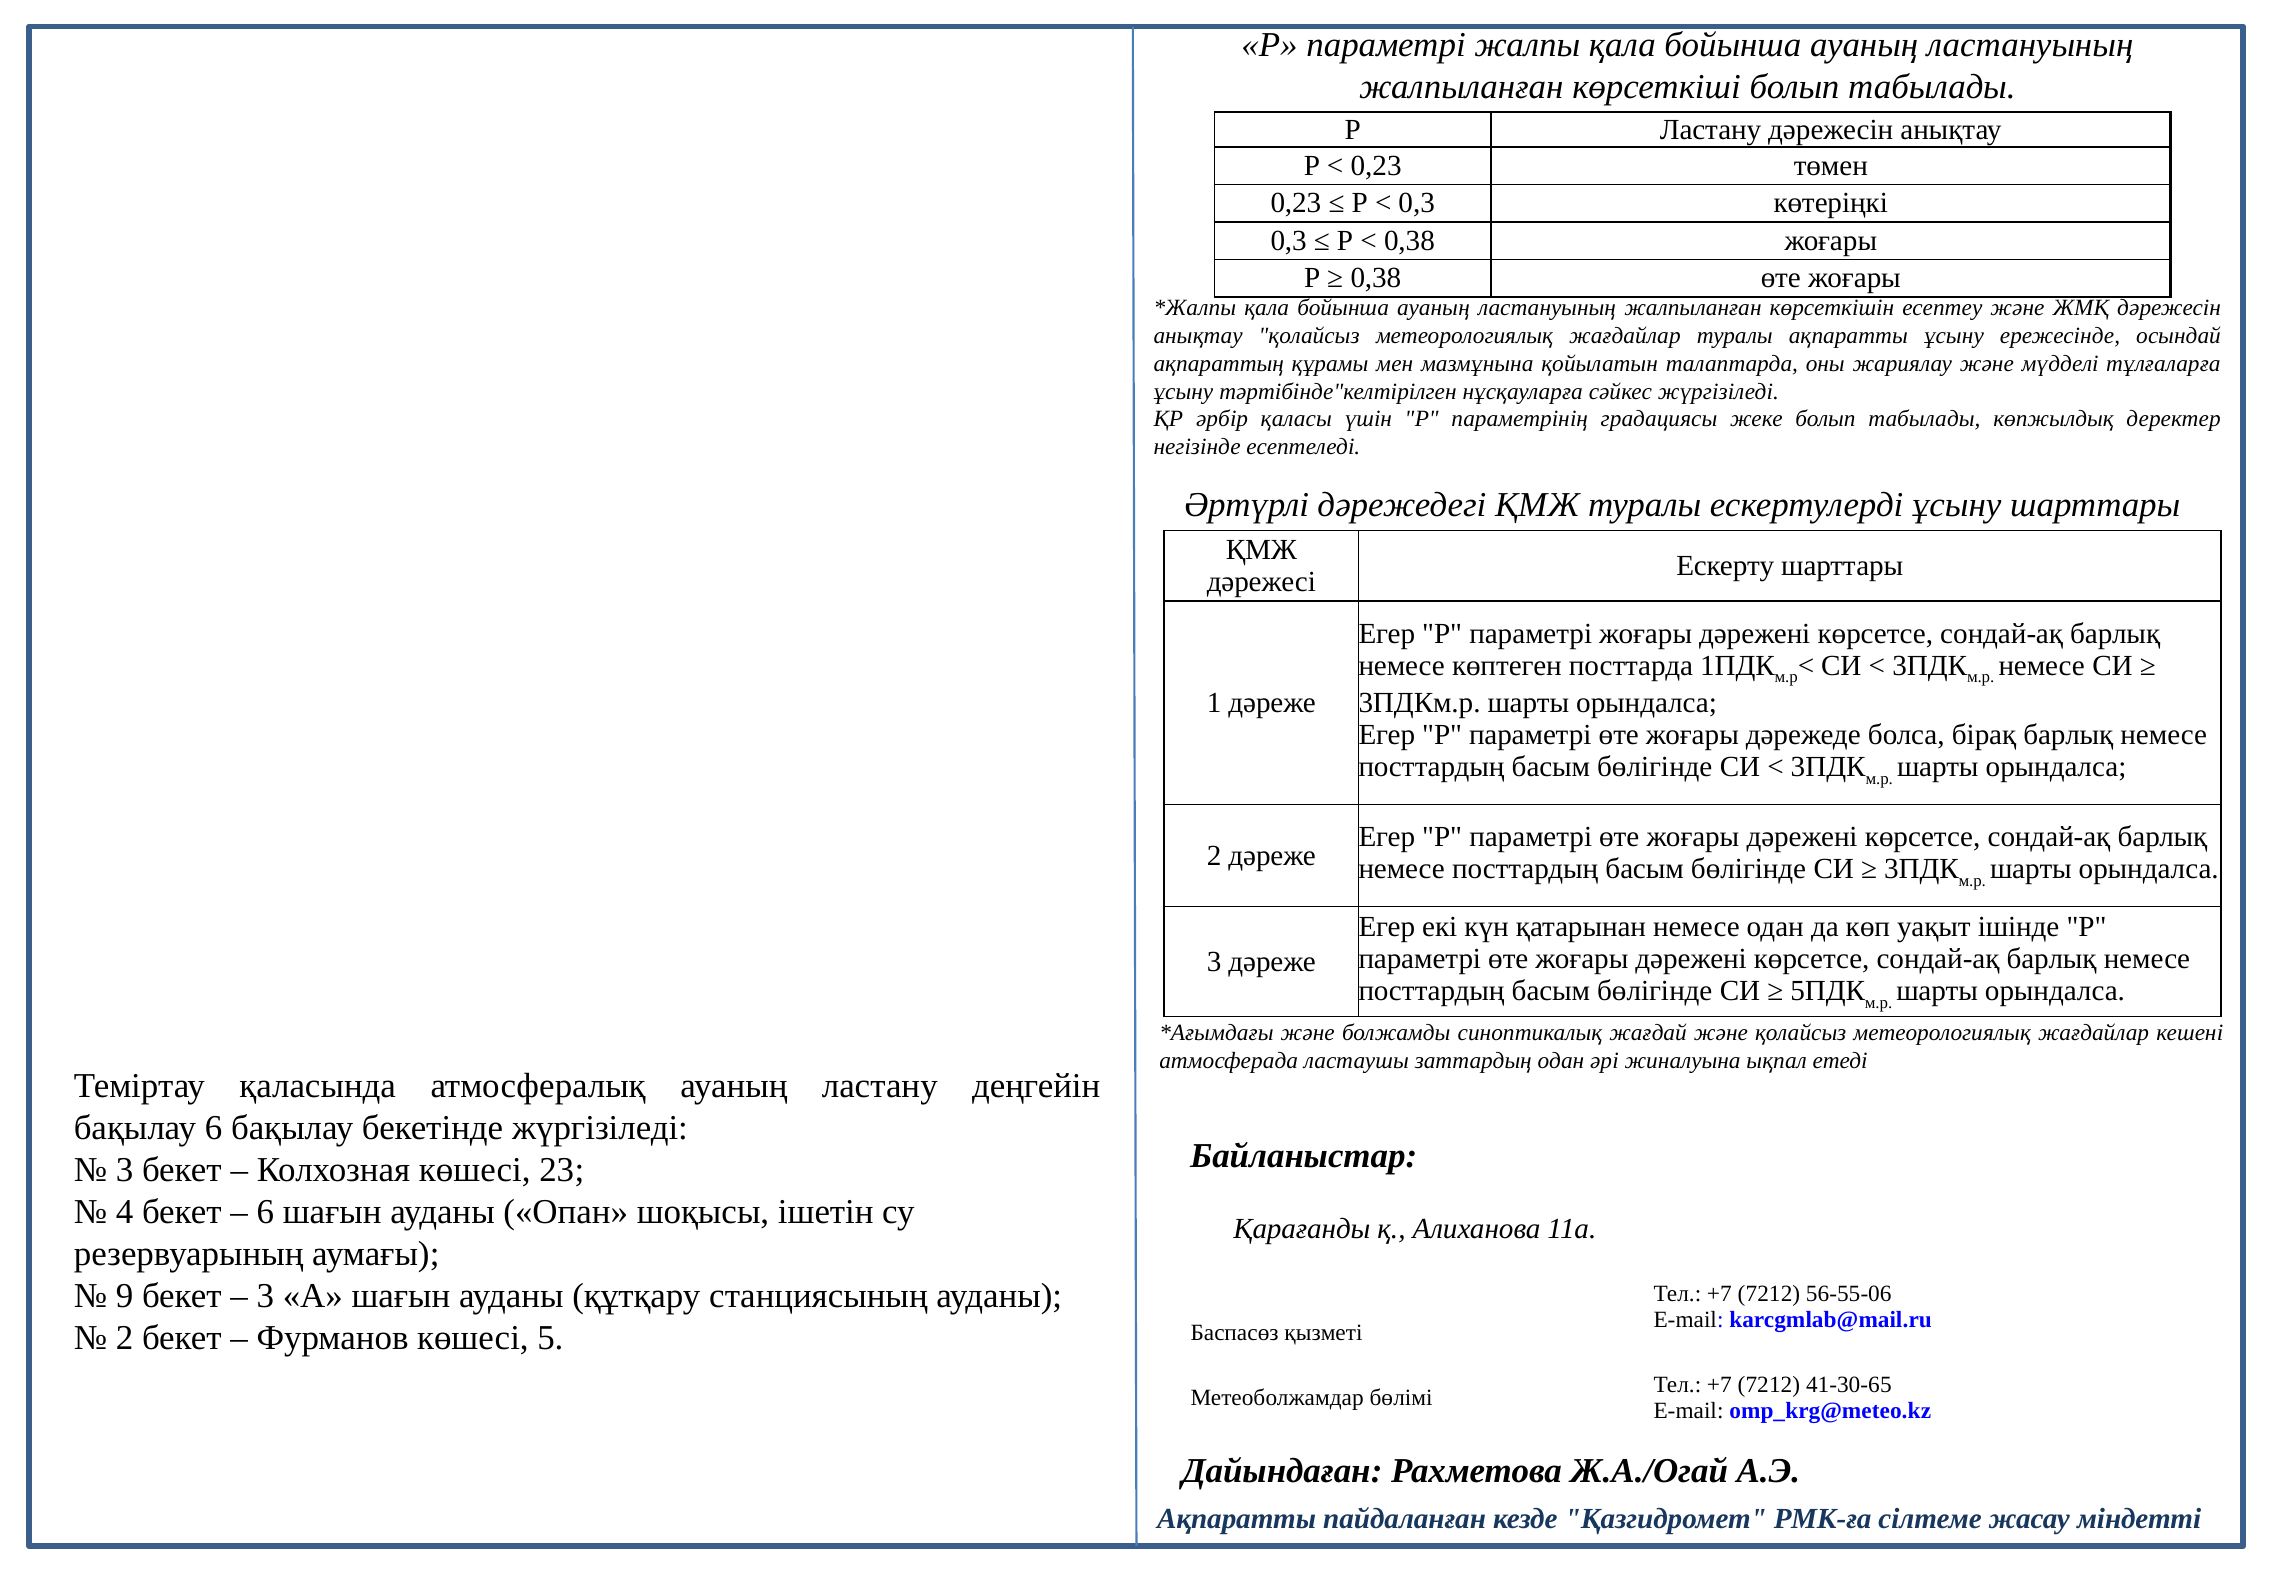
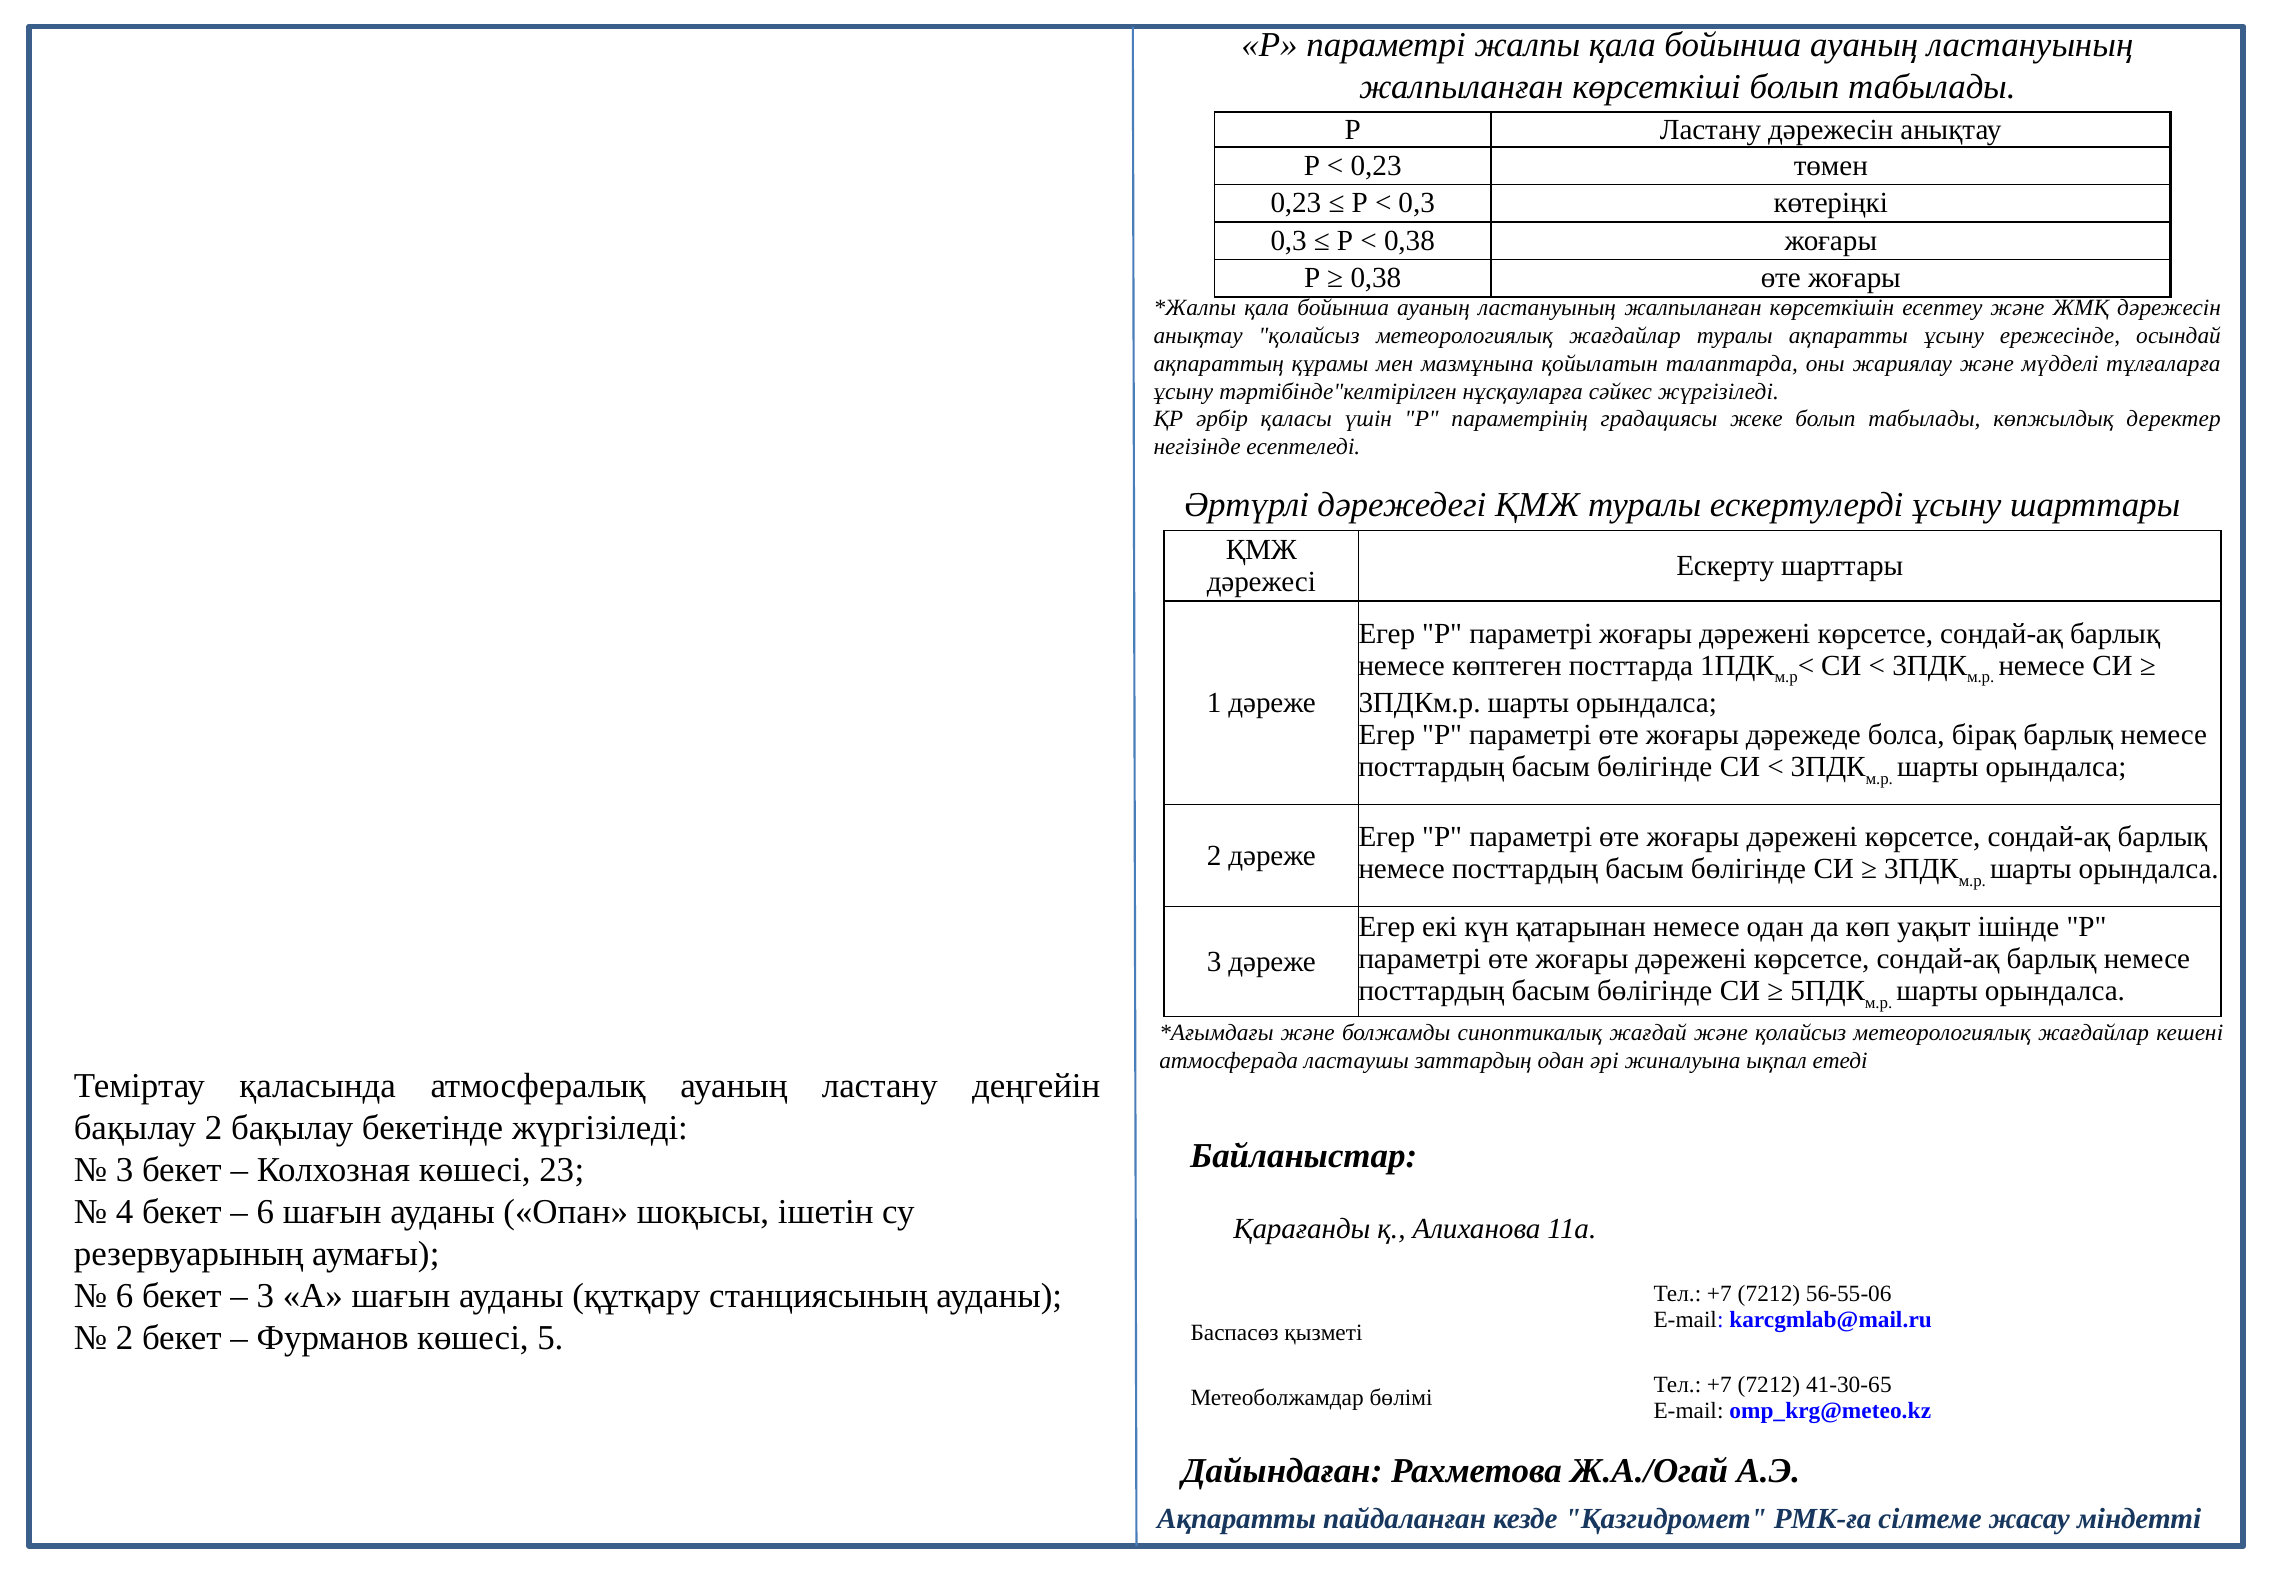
бақылау 6: 6 -> 2
9 at (125, 1296): 9 -> 6
